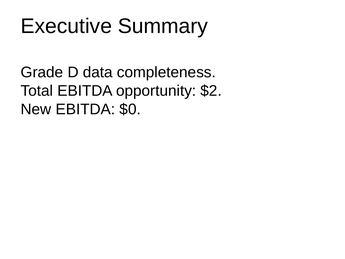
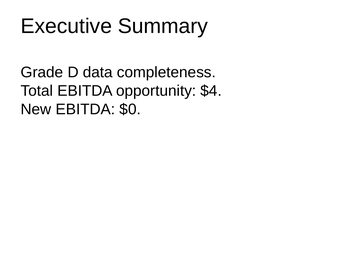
$2: $2 -> $4
